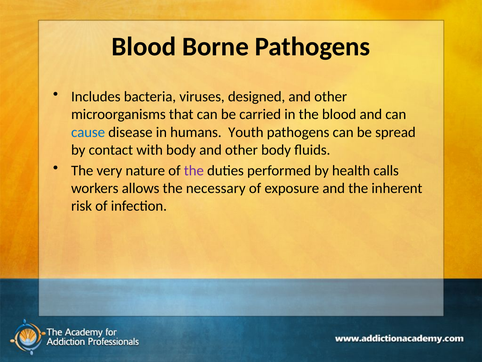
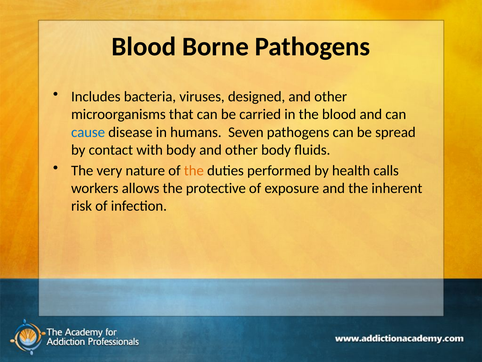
Youth: Youth -> Seven
the at (194, 170) colour: purple -> orange
necessary: necessary -> protective
